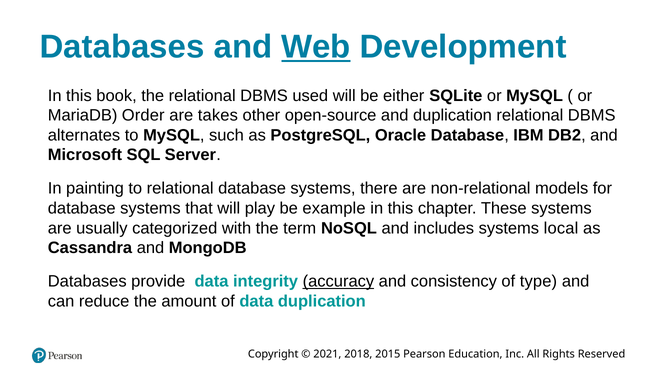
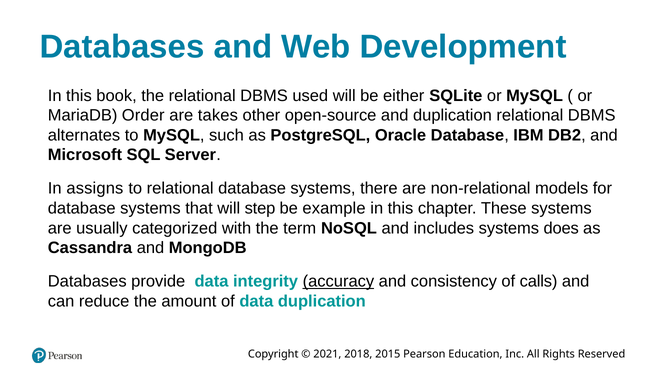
Web underline: present -> none
painting: painting -> assigns
play: play -> step
local: local -> does
type: type -> calls
